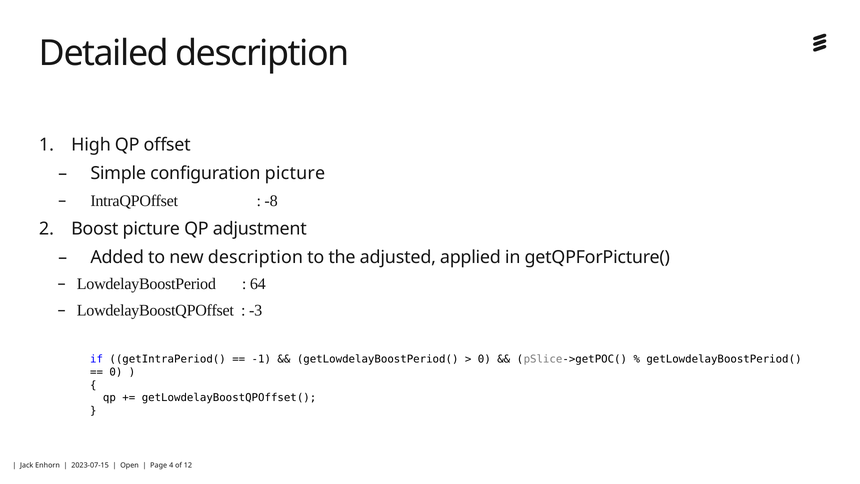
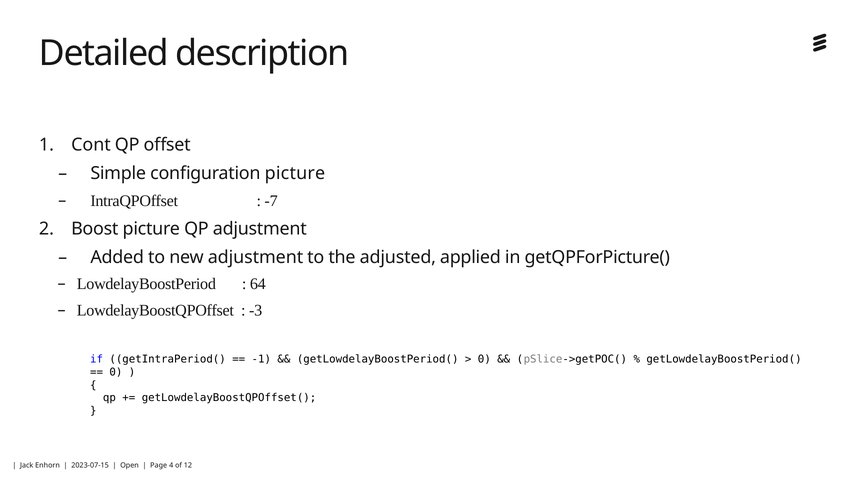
High: High -> Cont
-8: -8 -> -7
new description: description -> adjustment
